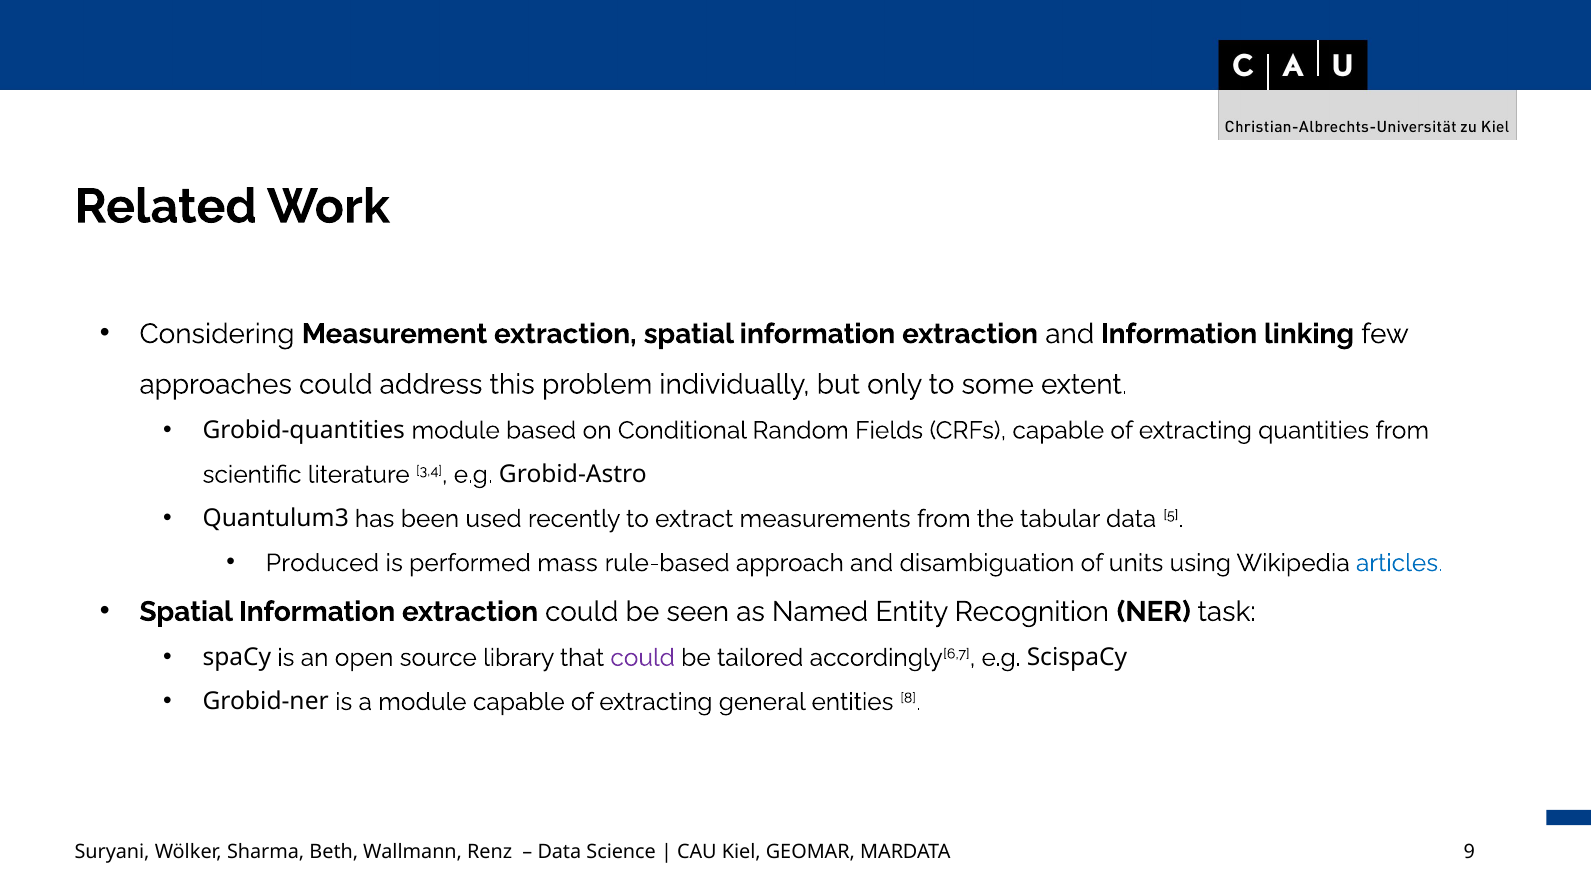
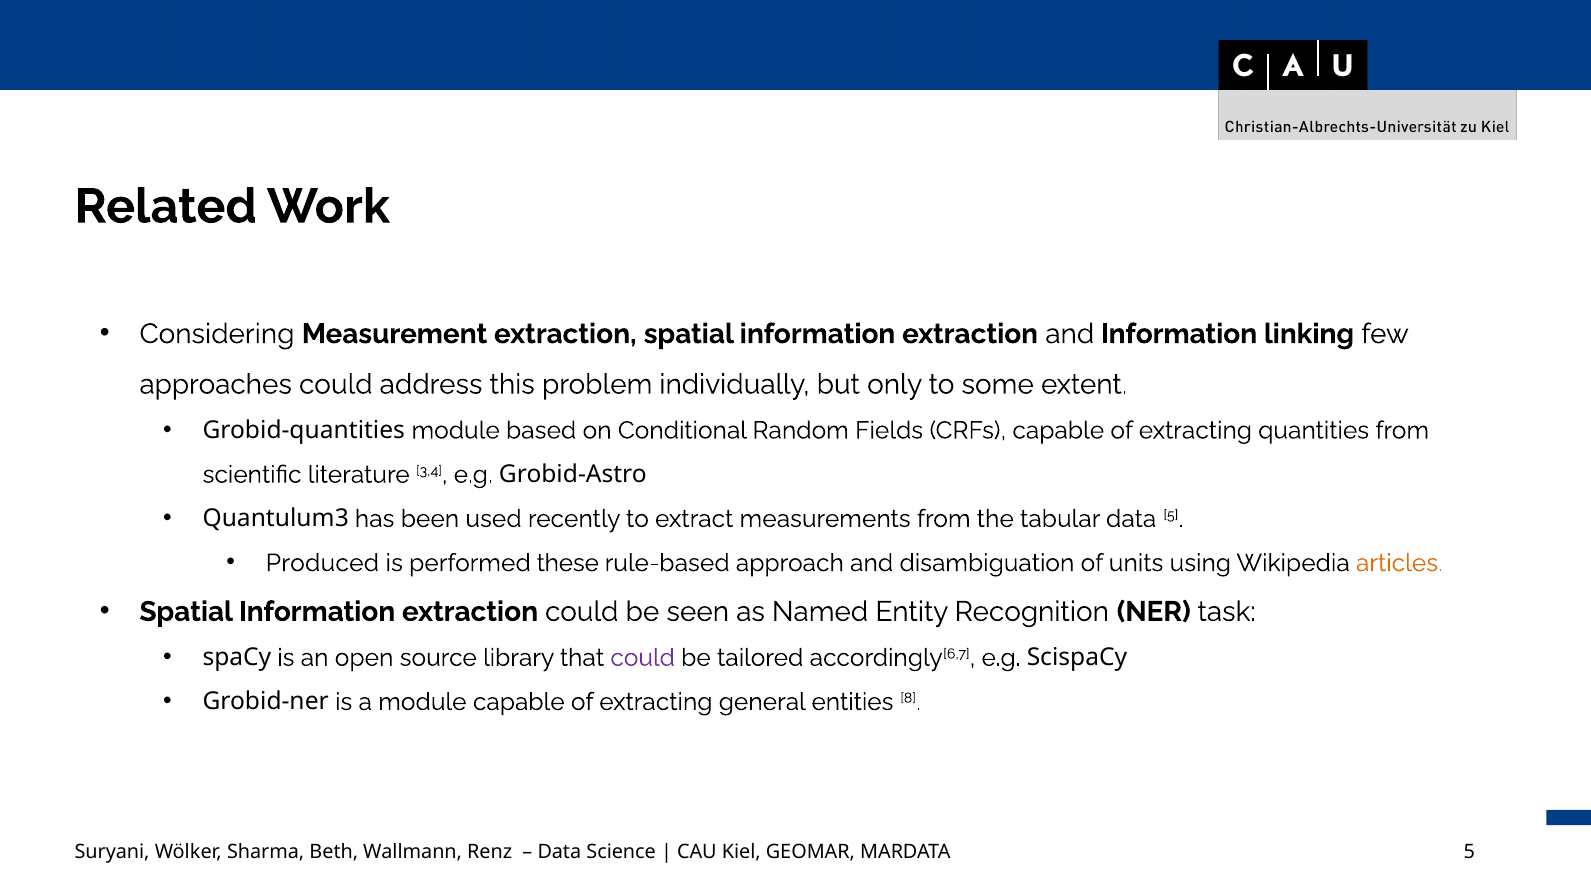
mass: mass -> these
articles colour: blue -> orange
MARDATA 9: 9 -> 5
